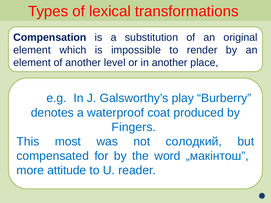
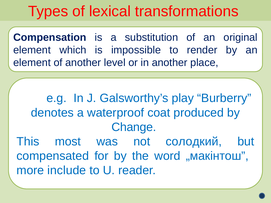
Fingers: Fingers -> Change
attitude: attitude -> include
